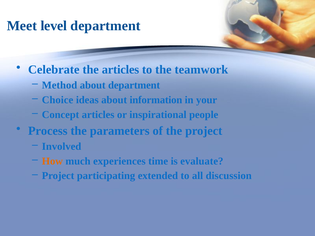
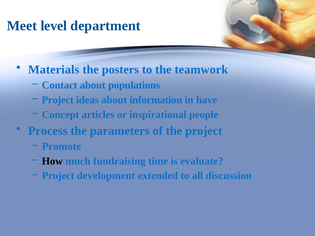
Celebrate: Celebrate -> Materials
the articles: articles -> posters
Method: Method -> Contact
about department: department -> populations
Choice at (58, 100): Choice -> Project
your: your -> have
Involved: Involved -> Promote
How colour: orange -> black
experiences: experiences -> fundraising
participating: participating -> development
